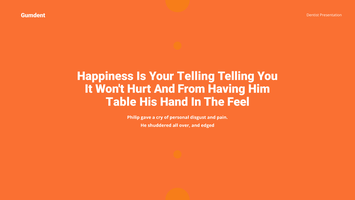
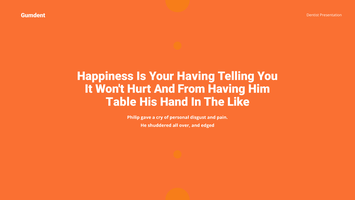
Your Telling: Telling -> Having
Feel: Feel -> Like
